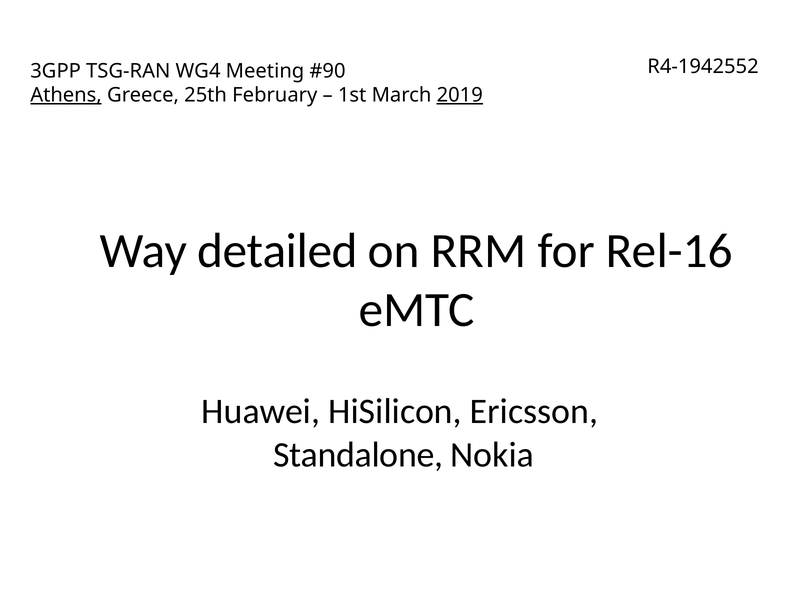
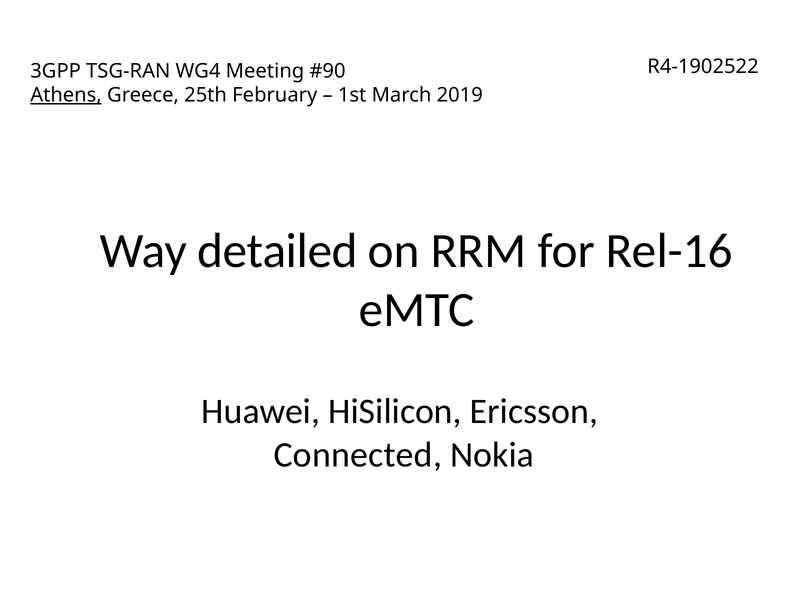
R4-1942552: R4-1942552 -> R4-1902522
2019 underline: present -> none
Standalone: Standalone -> Connected
